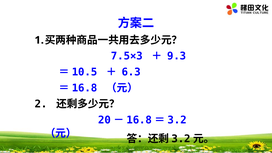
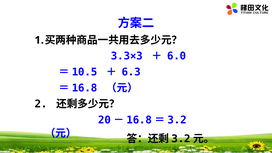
7.5×3: 7.5×3 -> 3.3×3
9.3: 9.3 -> 6.0
